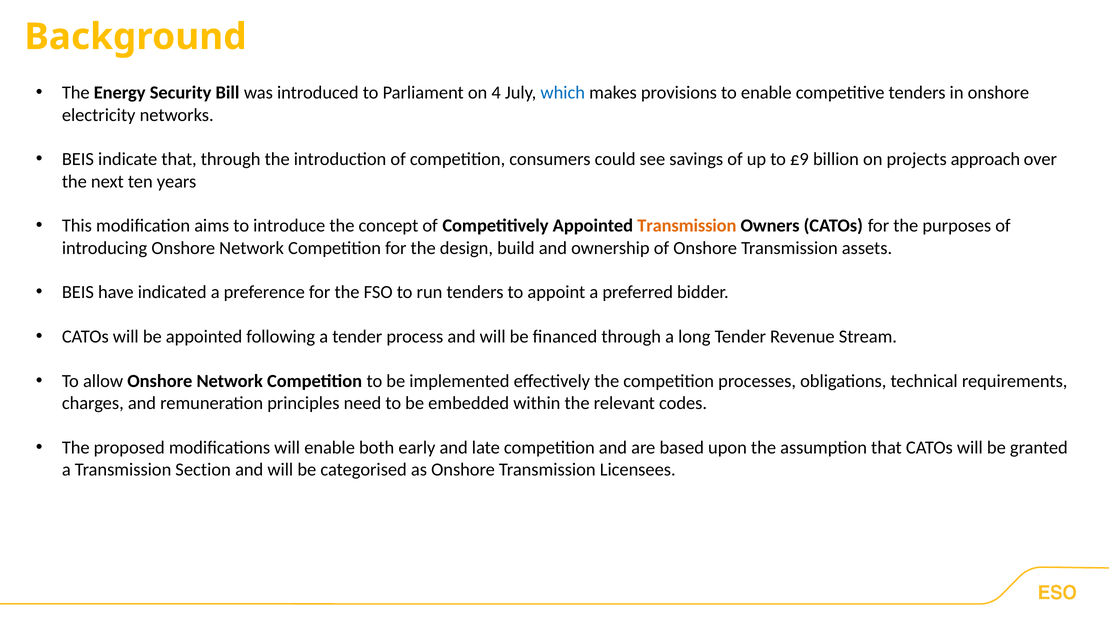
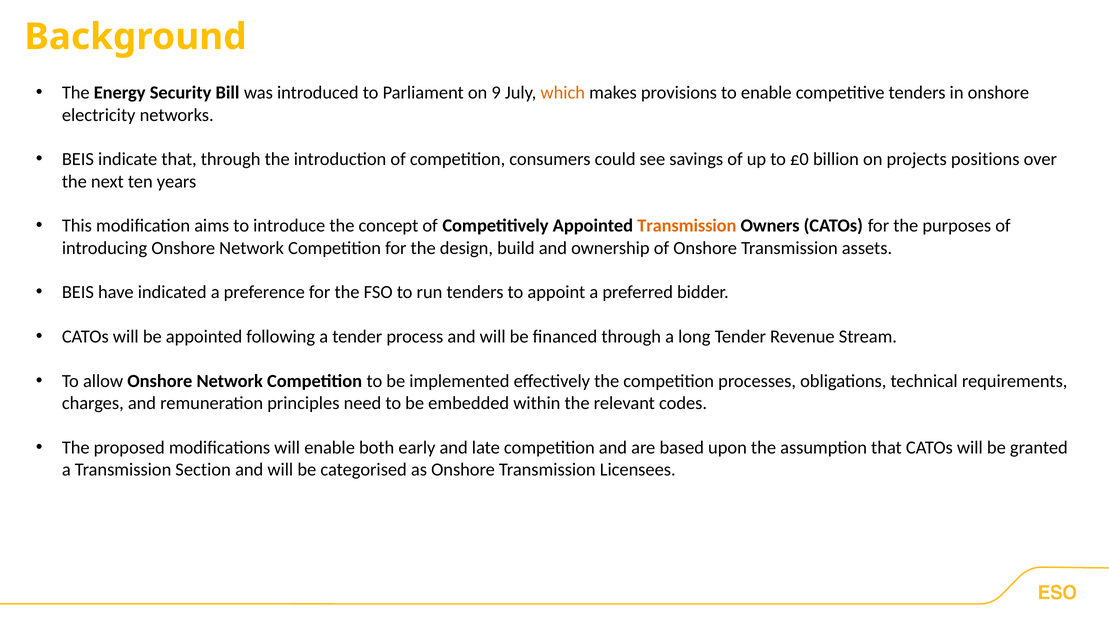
4: 4 -> 9
which colour: blue -> orange
£9: £9 -> £0
approach: approach -> positions
